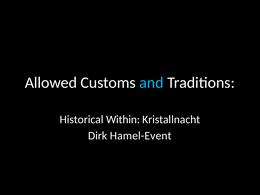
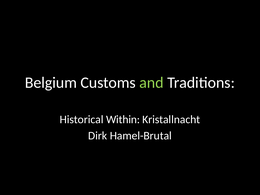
Allowed: Allowed -> Belgium
and colour: light blue -> light green
Hamel-Event: Hamel-Event -> Hamel-Brutal
